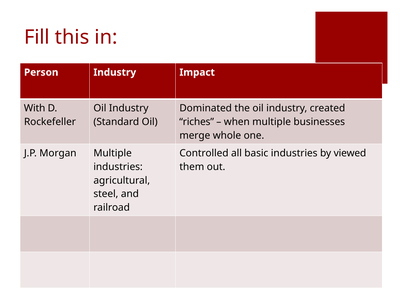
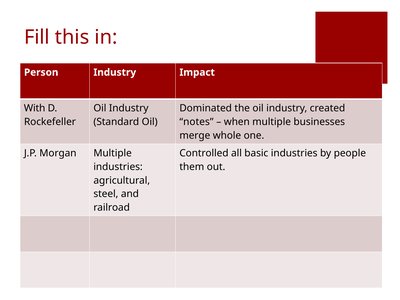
riches: riches -> notes
viewed: viewed -> people
